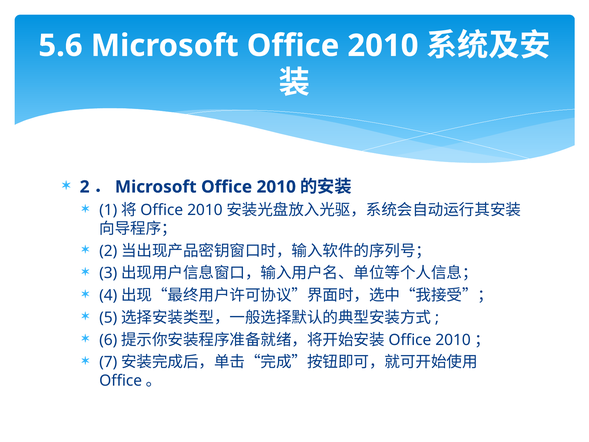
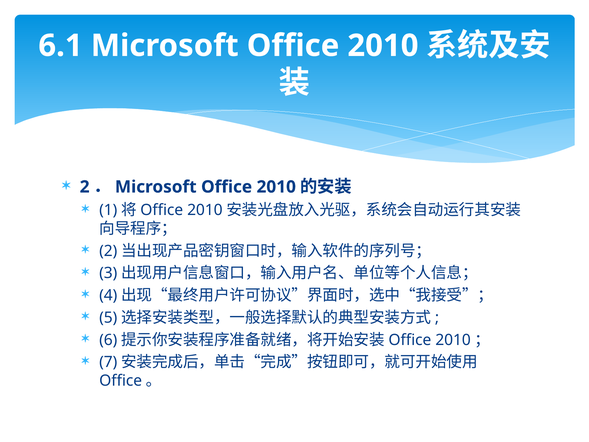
5.6: 5.6 -> 6.1
